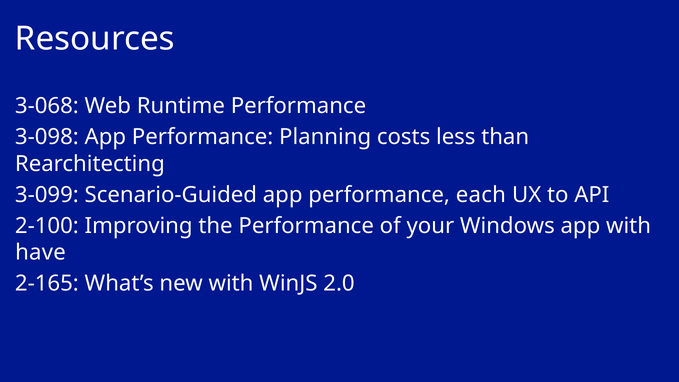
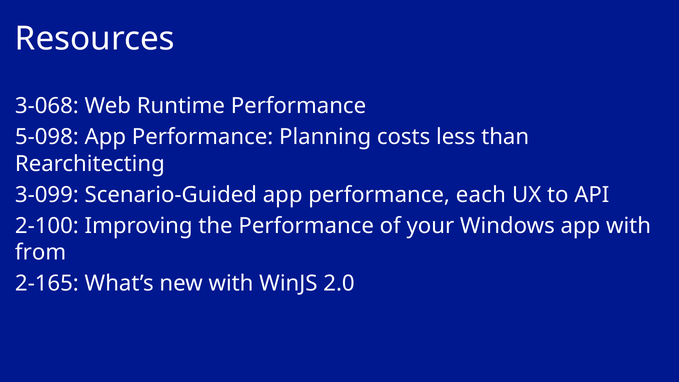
3-098: 3-098 -> 5-098
have: have -> from
